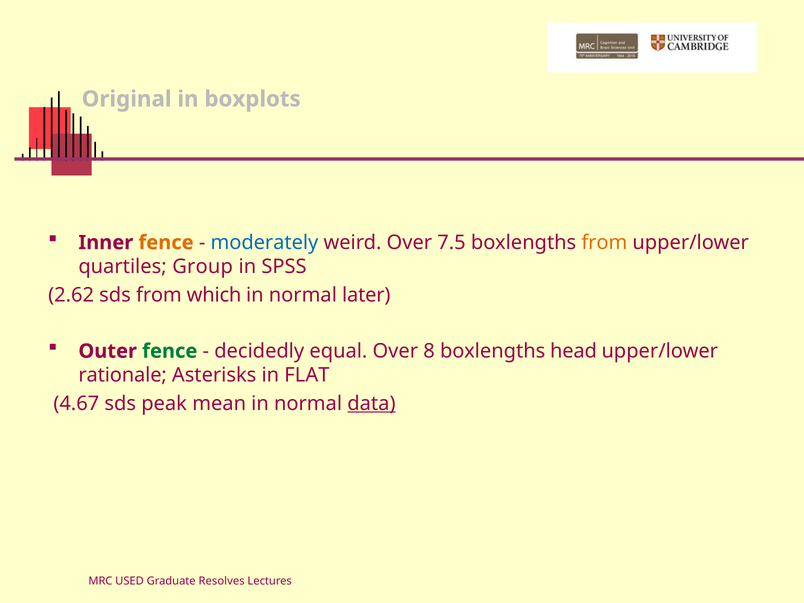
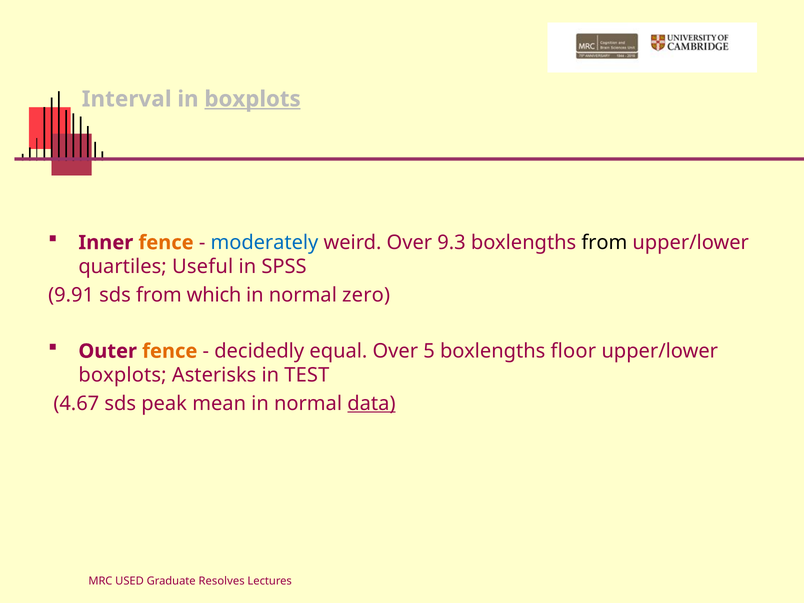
Original: Original -> Interval
boxplots at (253, 99) underline: none -> present
7.5: 7.5 -> 9.3
from at (604, 243) colour: orange -> black
Group: Group -> Useful
2.62: 2.62 -> 9.91
later: later -> zero
fence at (170, 351) colour: green -> orange
8: 8 -> 5
head: head -> floor
rationale at (123, 375): rationale -> boxplots
FLAT: FLAT -> TEST
